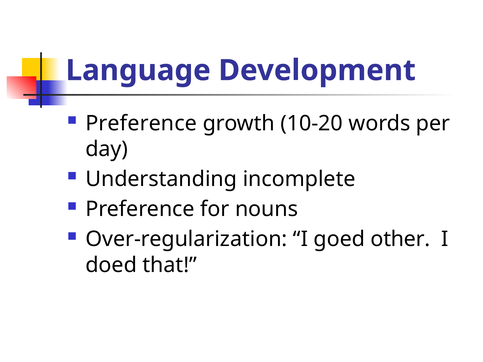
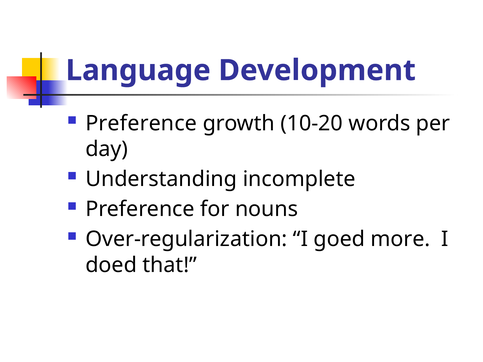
other: other -> more
